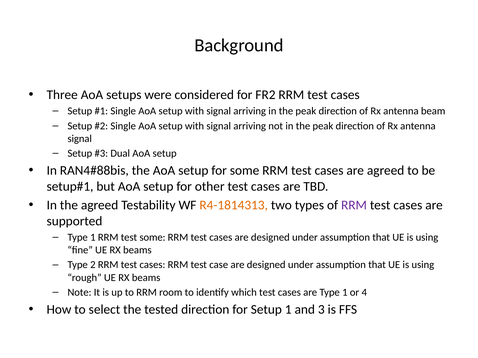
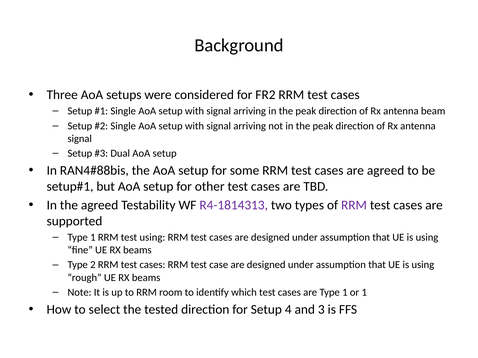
R4-1814313 colour: orange -> purple
test some: some -> using
or 4: 4 -> 1
Setup 1: 1 -> 4
